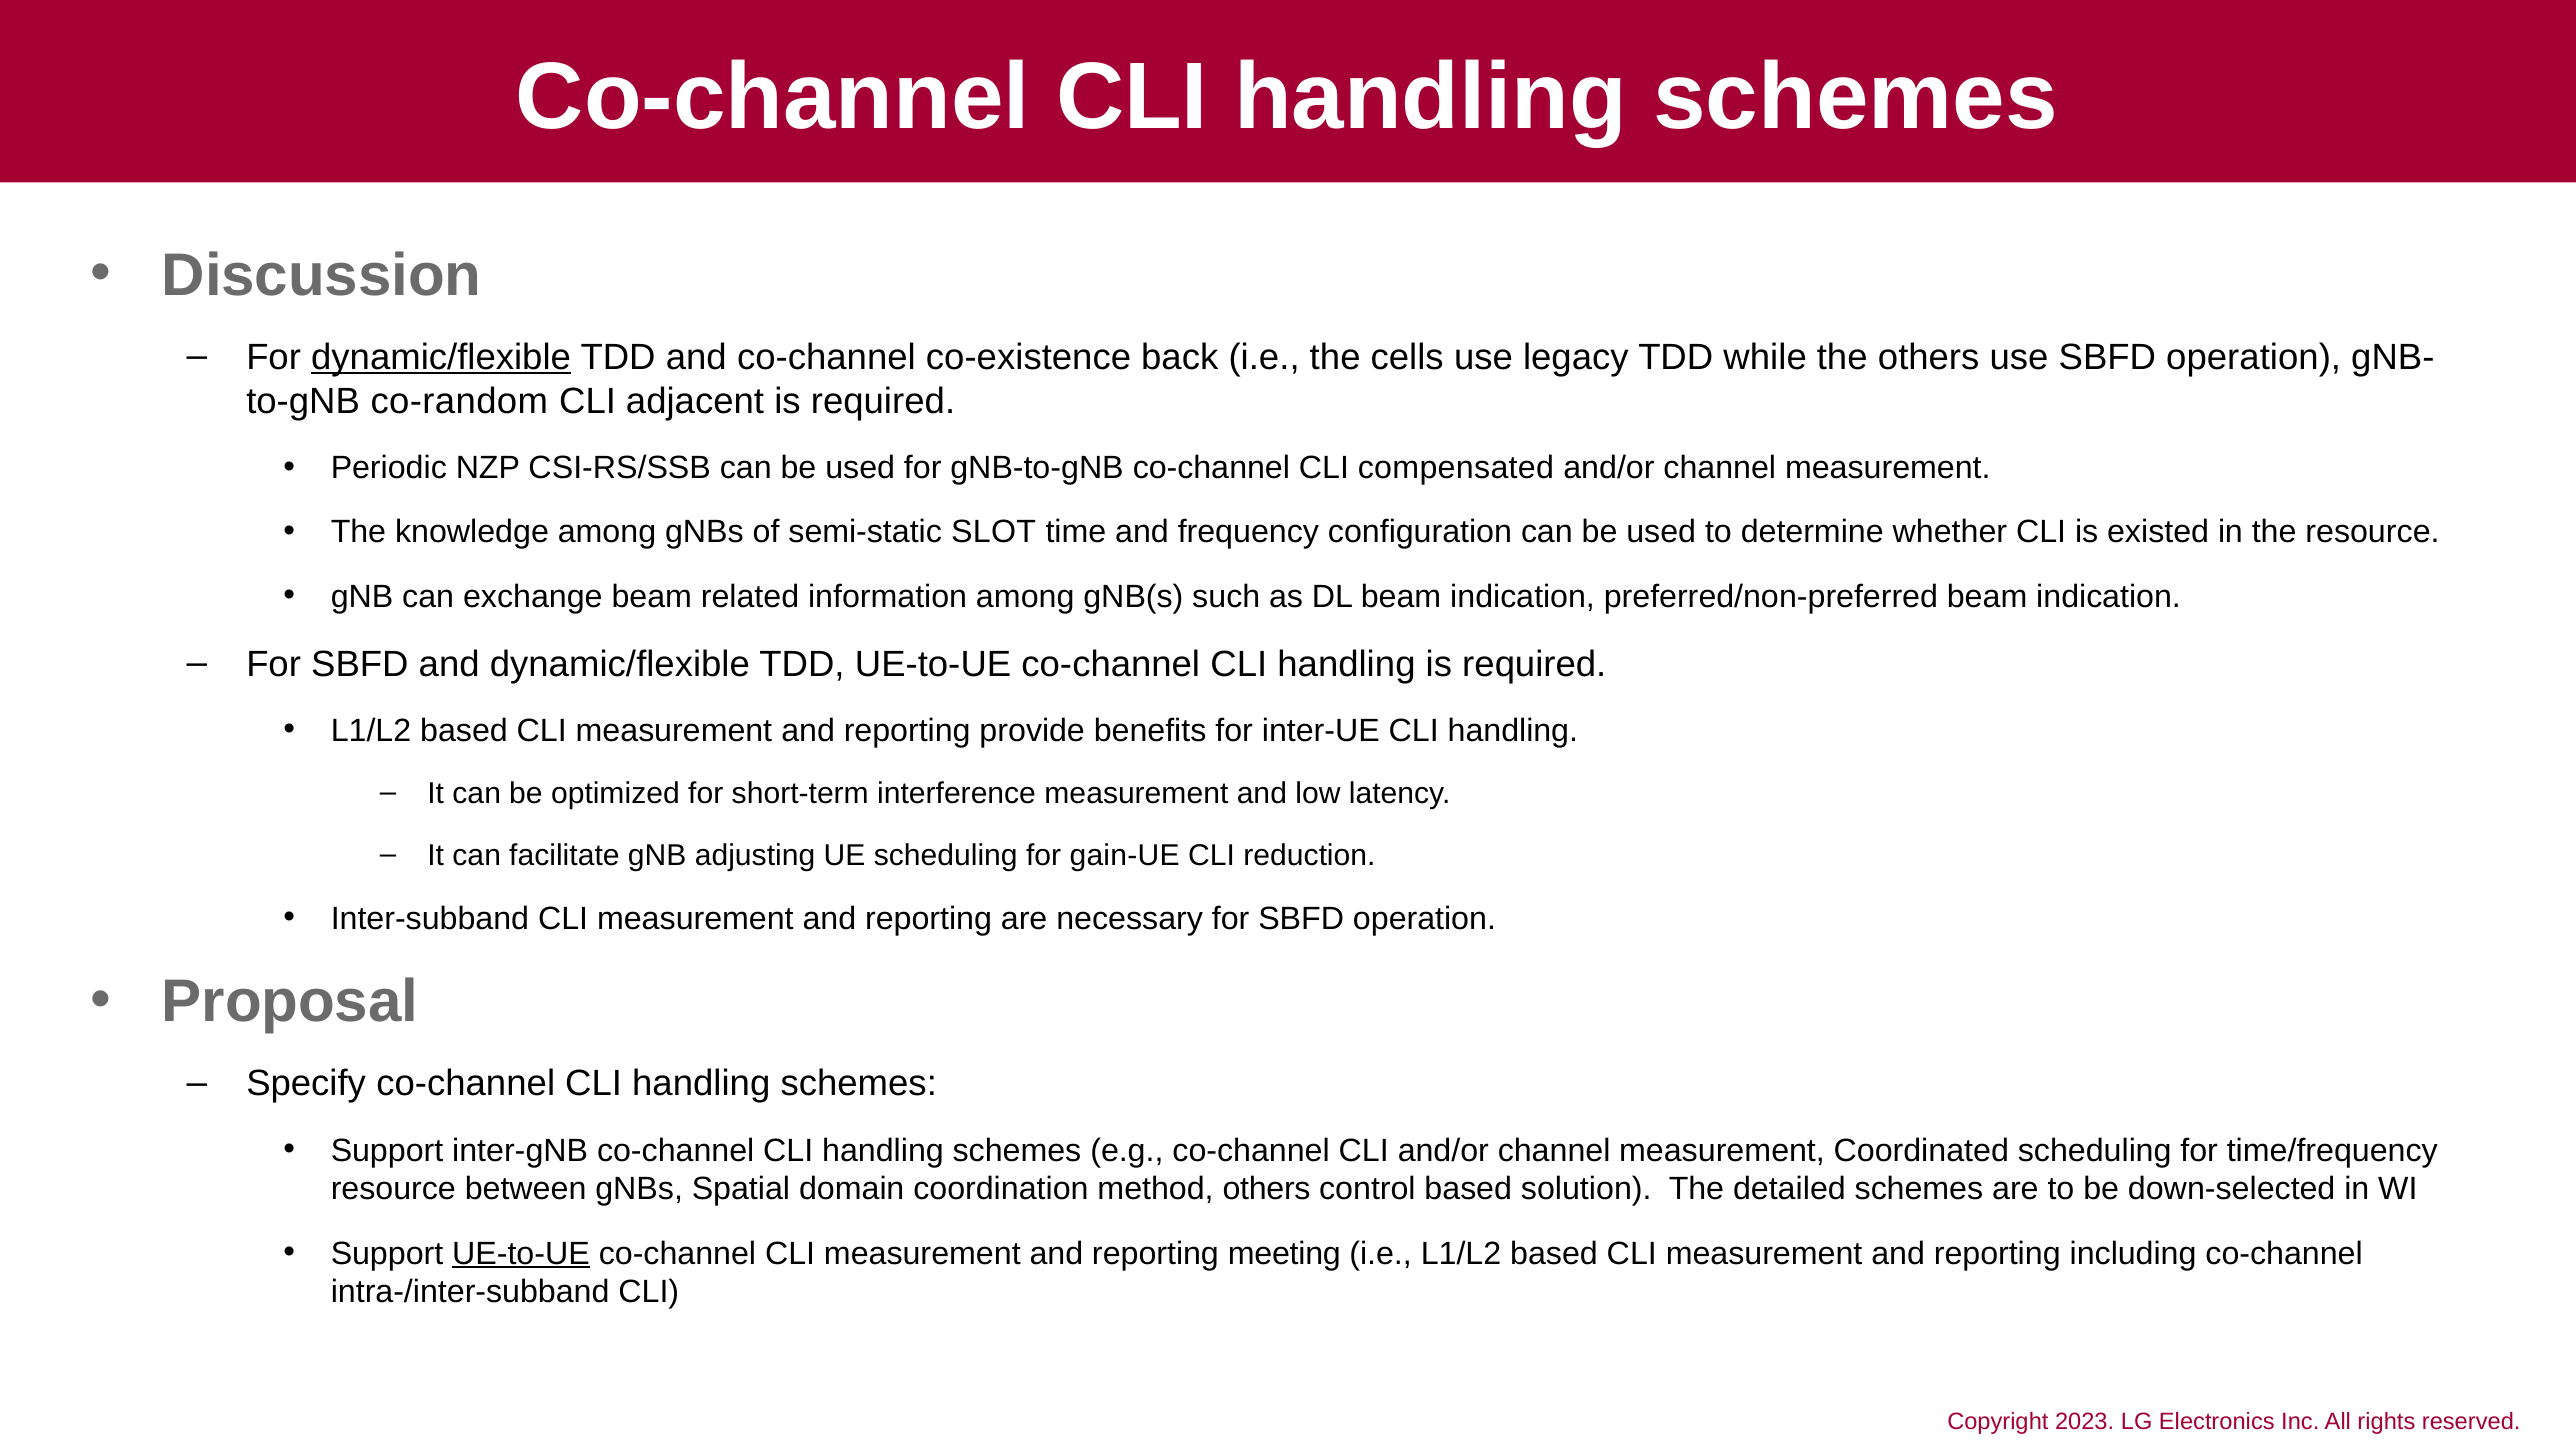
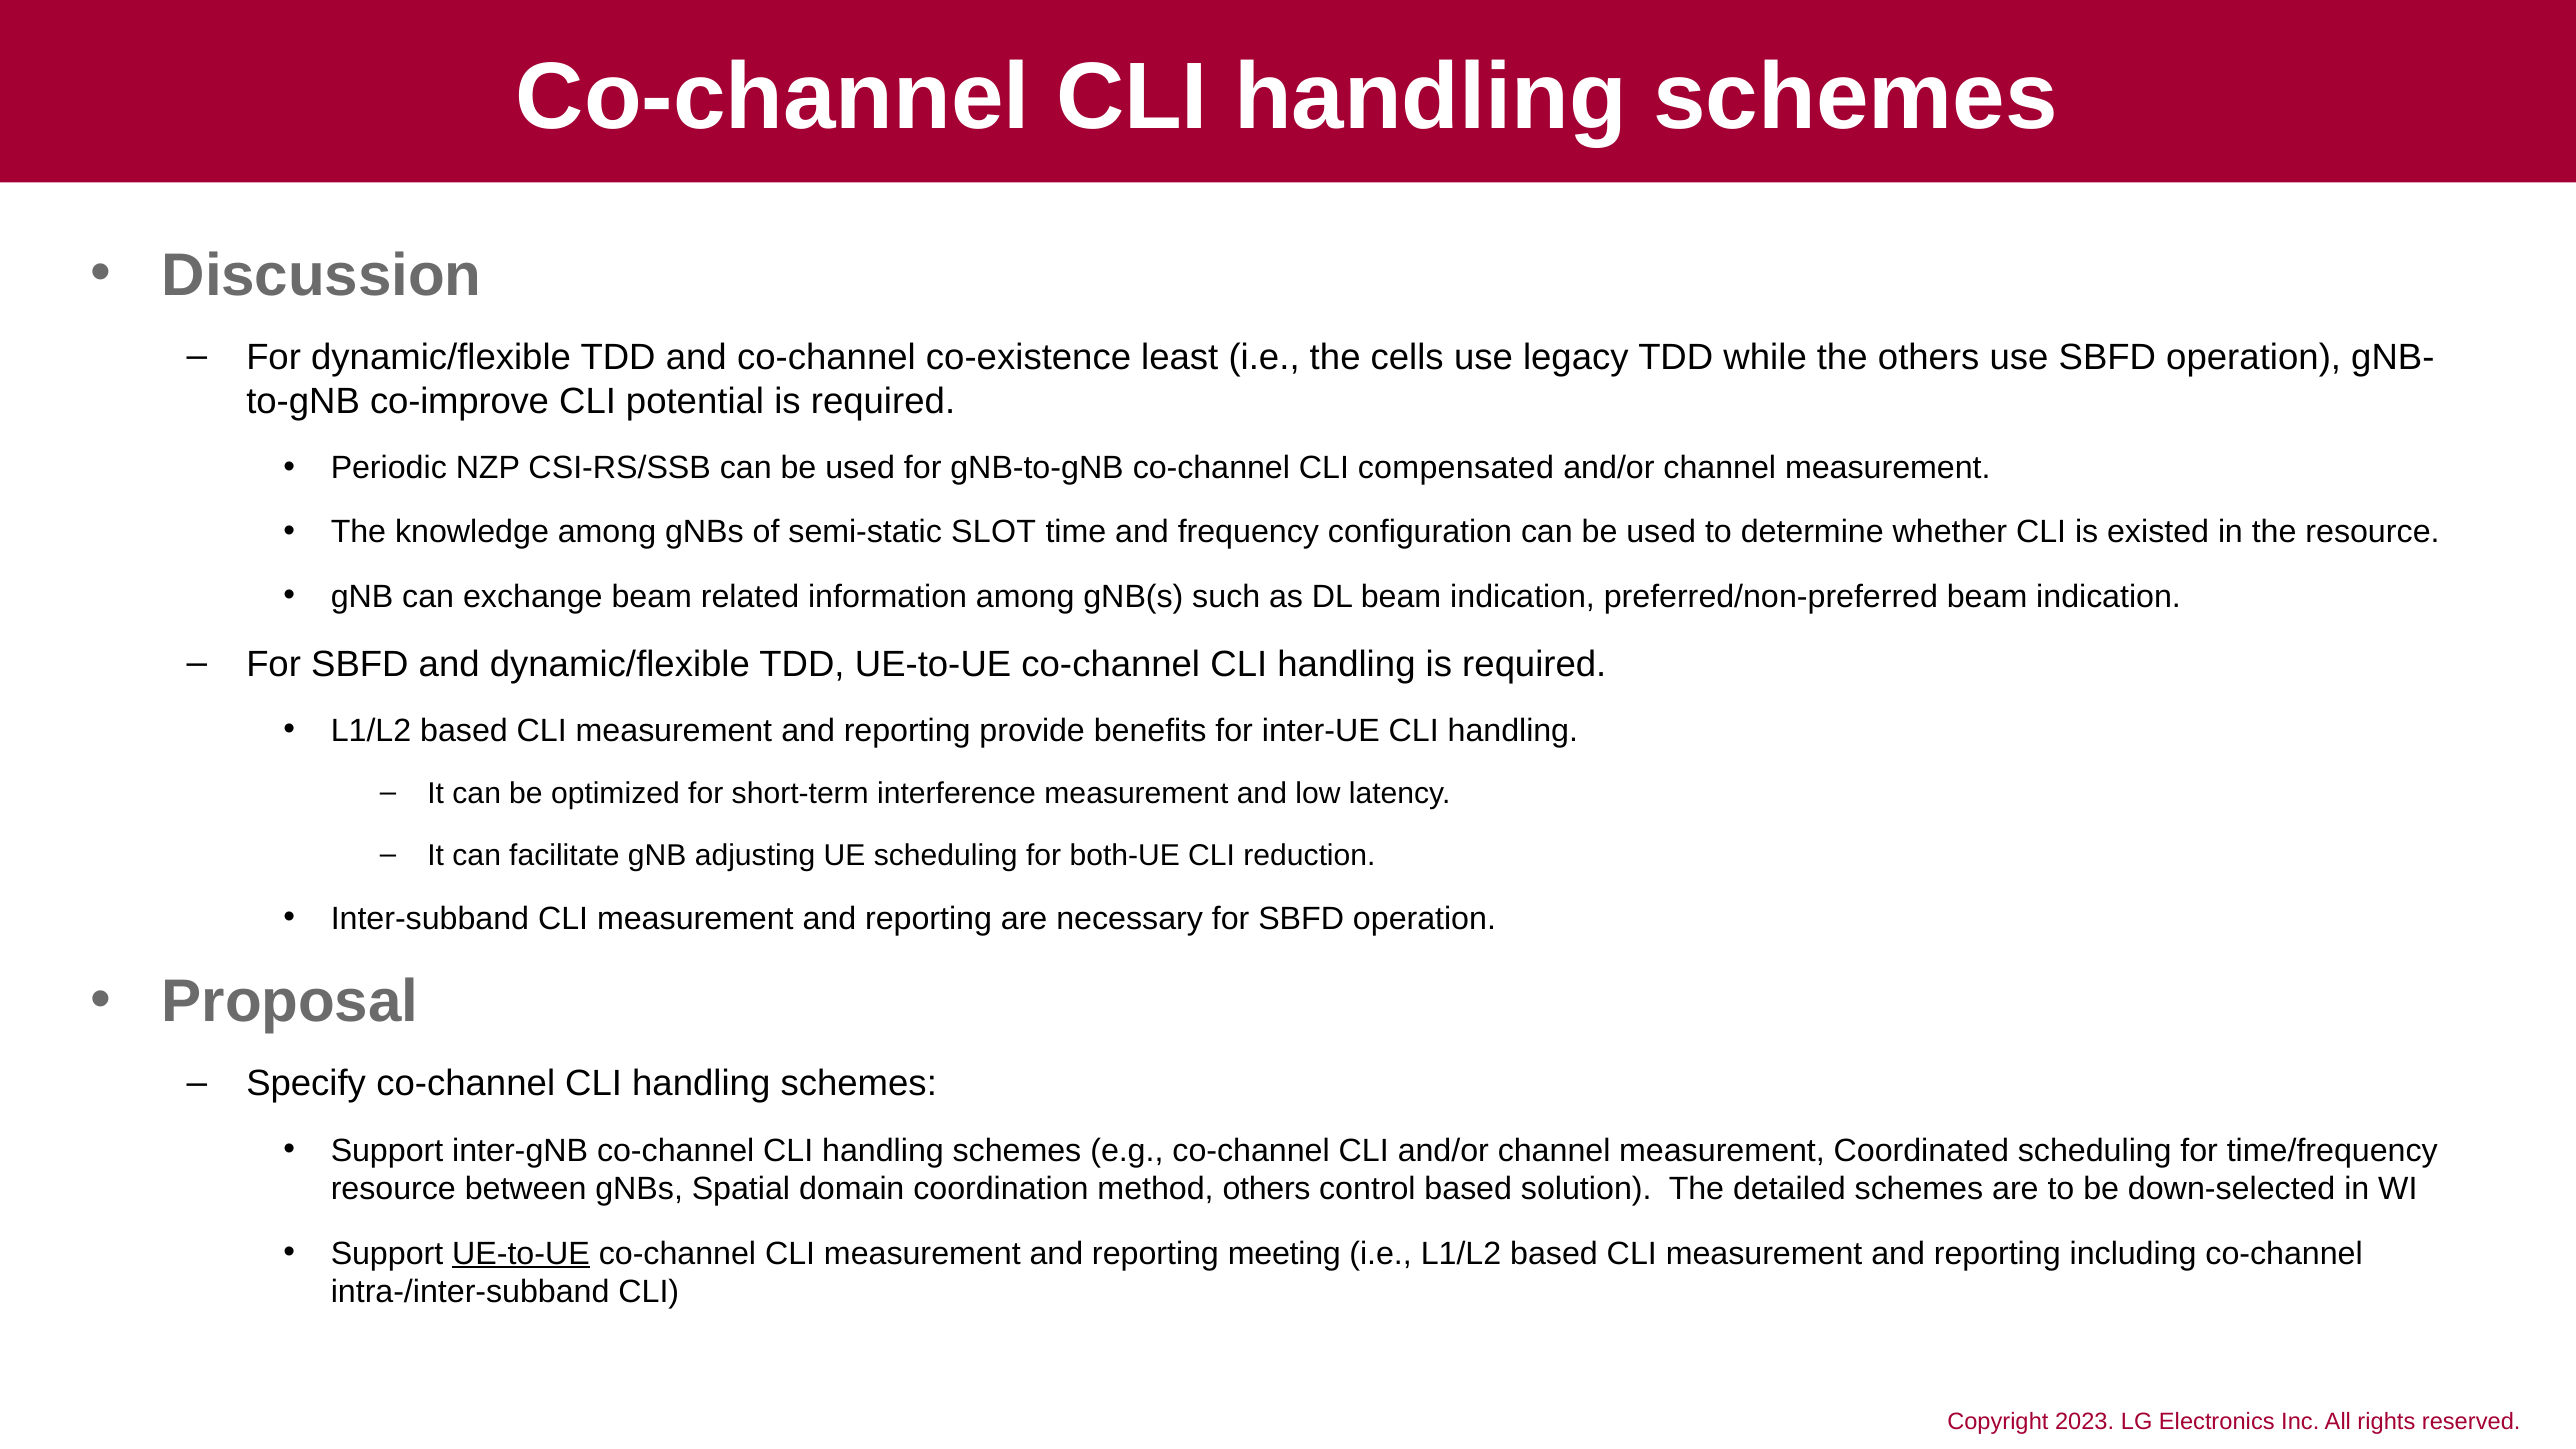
dynamic/flexible at (441, 357) underline: present -> none
back: back -> least
co-random: co-random -> co-improve
adjacent: adjacent -> potential
gain-UE: gain-UE -> both-UE
